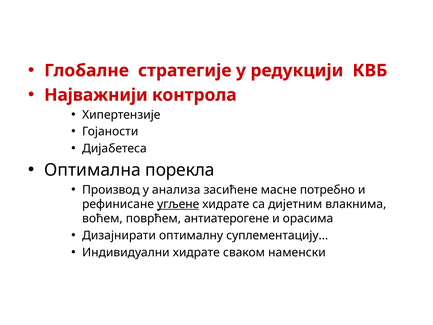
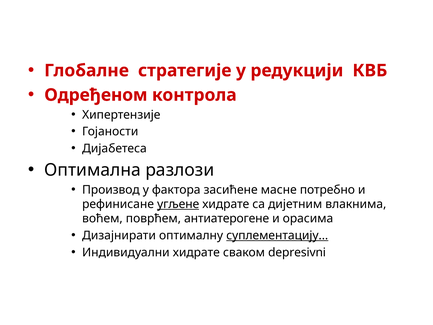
Најважнији: Најважнији -> Одређеном
порекла: порекла -> разлози
анализа: анализа -> фактора
суплементацију underline: none -> present
наменски: наменски -> depresivni
